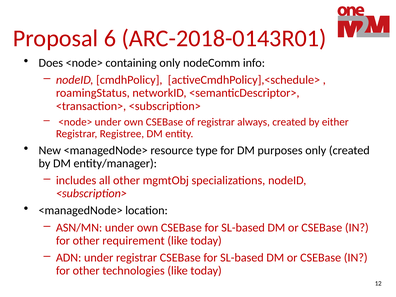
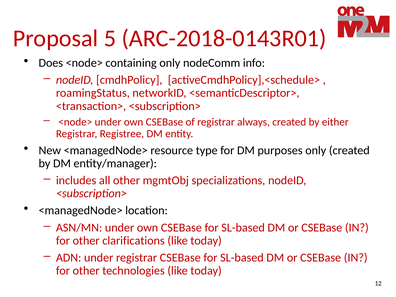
6: 6 -> 5
requirement: requirement -> clarifications
